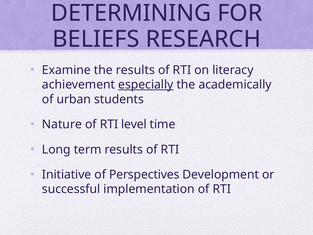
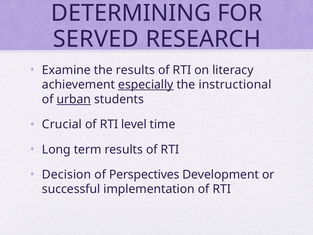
BELIEFS: BELIEFS -> SERVED
academically: academically -> instructional
urban underline: none -> present
Nature: Nature -> Crucial
Initiative: Initiative -> Decision
